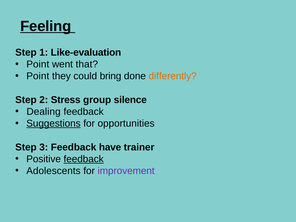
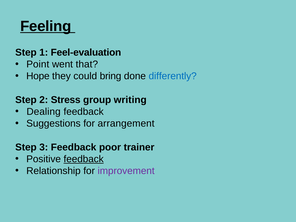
Like-evaluation: Like-evaluation -> Feel-evaluation
Point at (38, 76): Point -> Hope
differently colour: orange -> blue
silence: silence -> writing
Suggestions underline: present -> none
opportunities: opportunities -> arrangement
have: have -> poor
Adolescents: Adolescents -> Relationship
